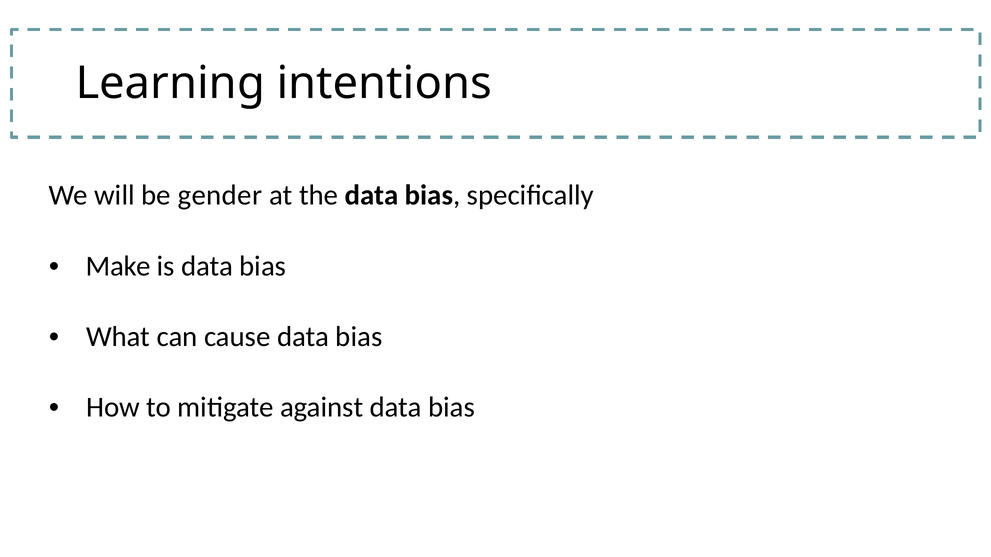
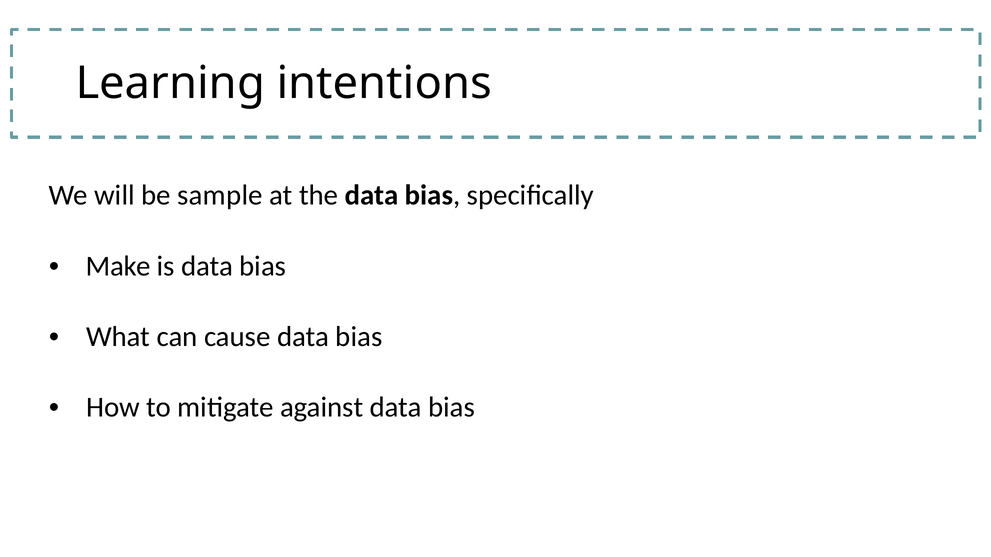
gender: gender -> sample
